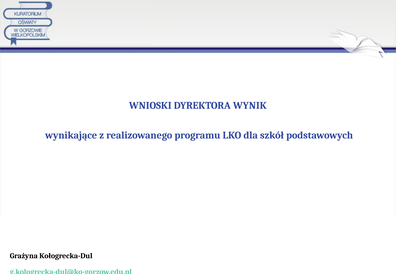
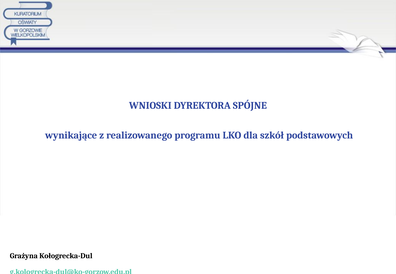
WYNIK: WYNIK -> SPÓJNE
